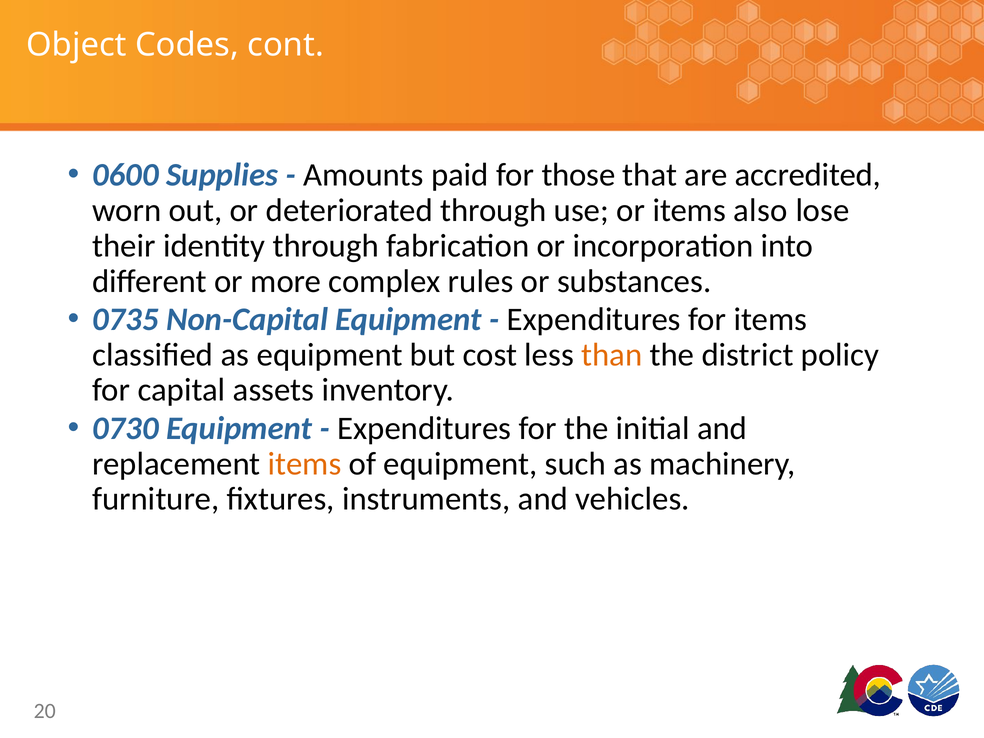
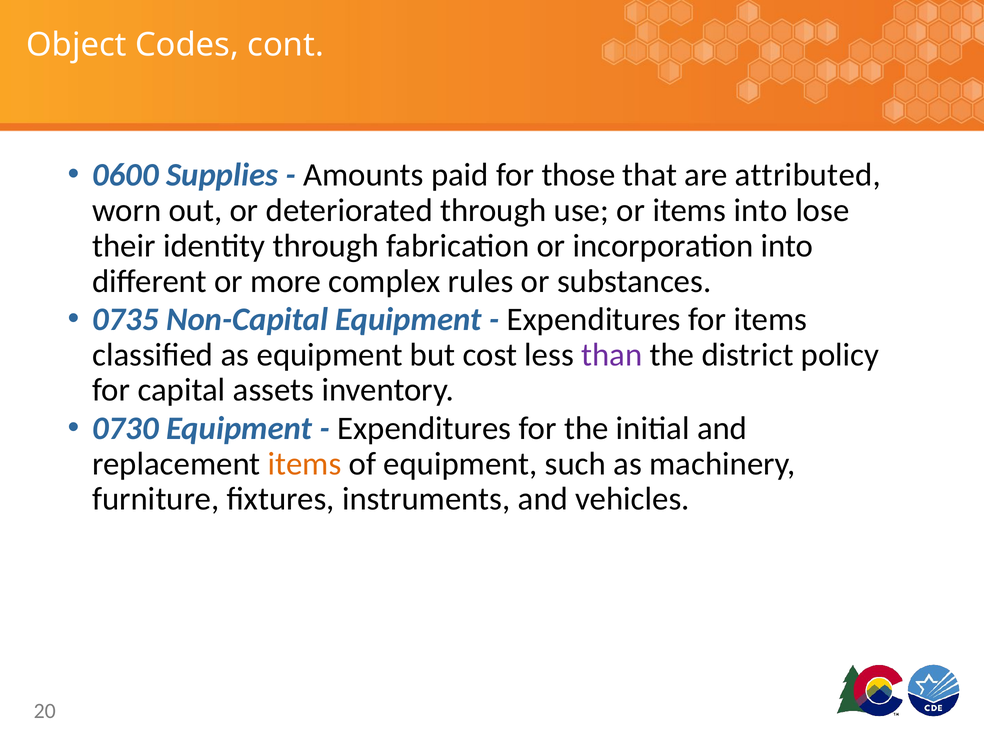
accredited: accredited -> attributed
items also: also -> into
than colour: orange -> purple
